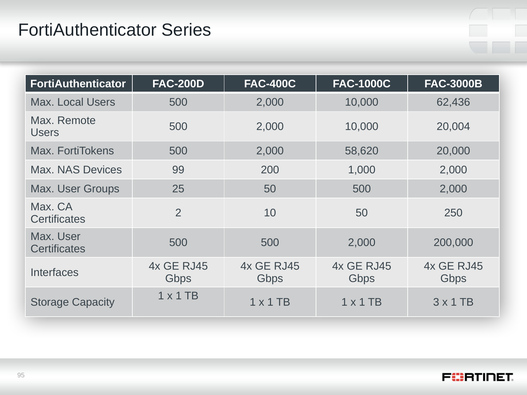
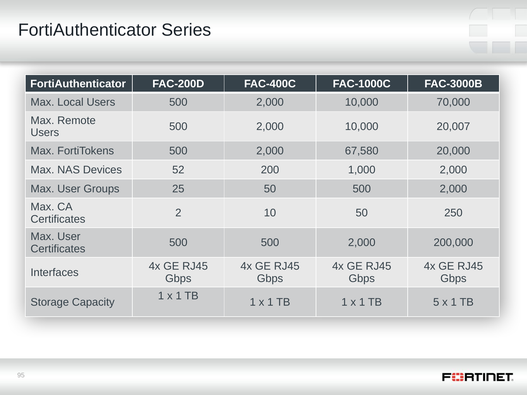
62,436: 62,436 -> 70,000
20,004: 20,004 -> 20,007
58,620: 58,620 -> 67,580
99: 99 -> 52
3: 3 -> 5
